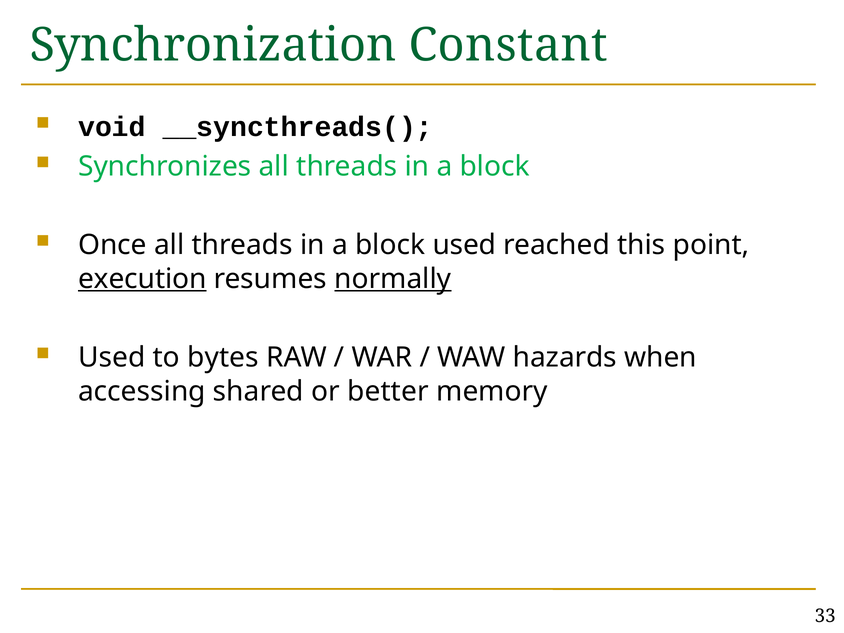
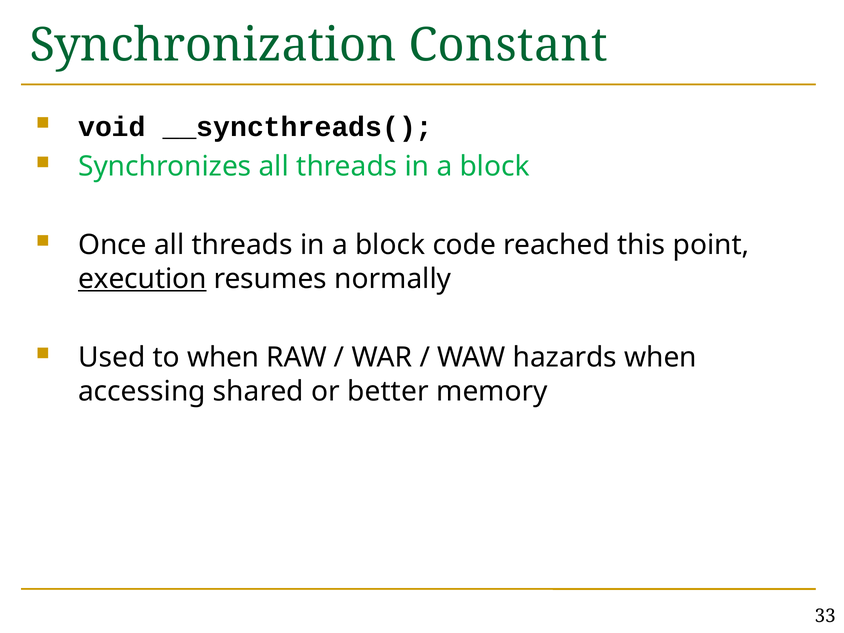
block used: used -> code
normally underline: present -> none
to bytes: bytes -> when
